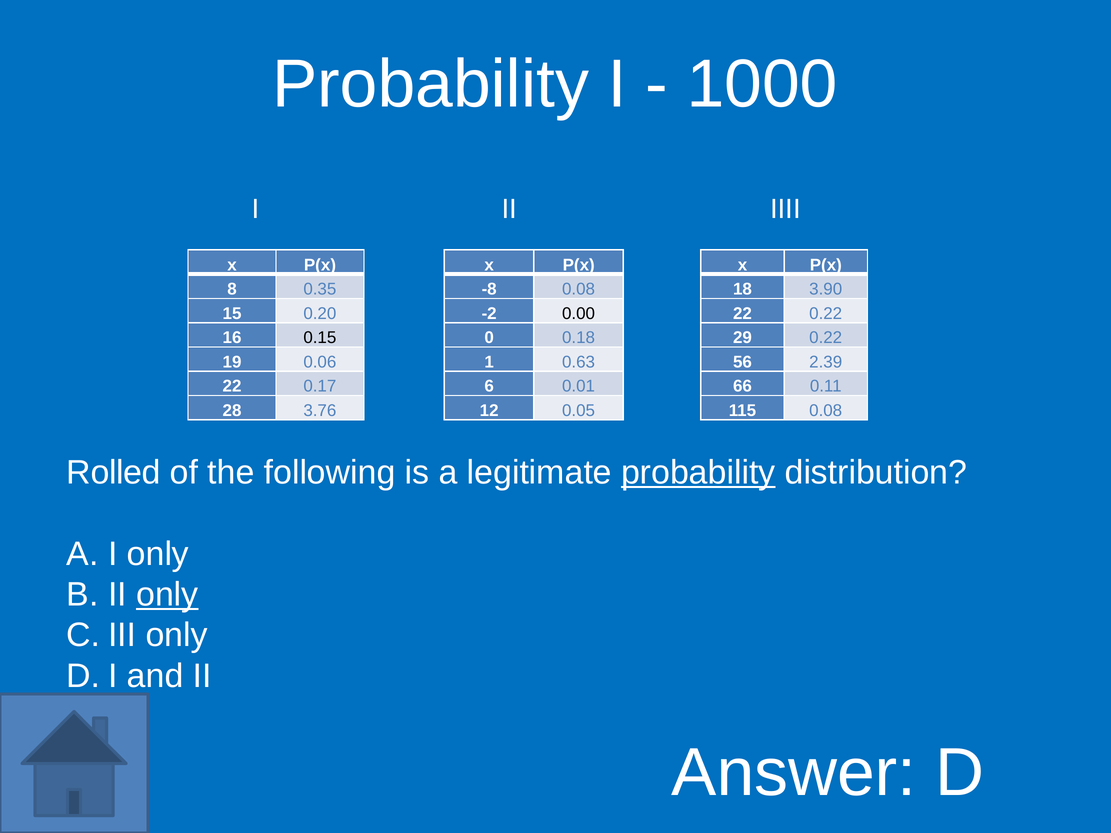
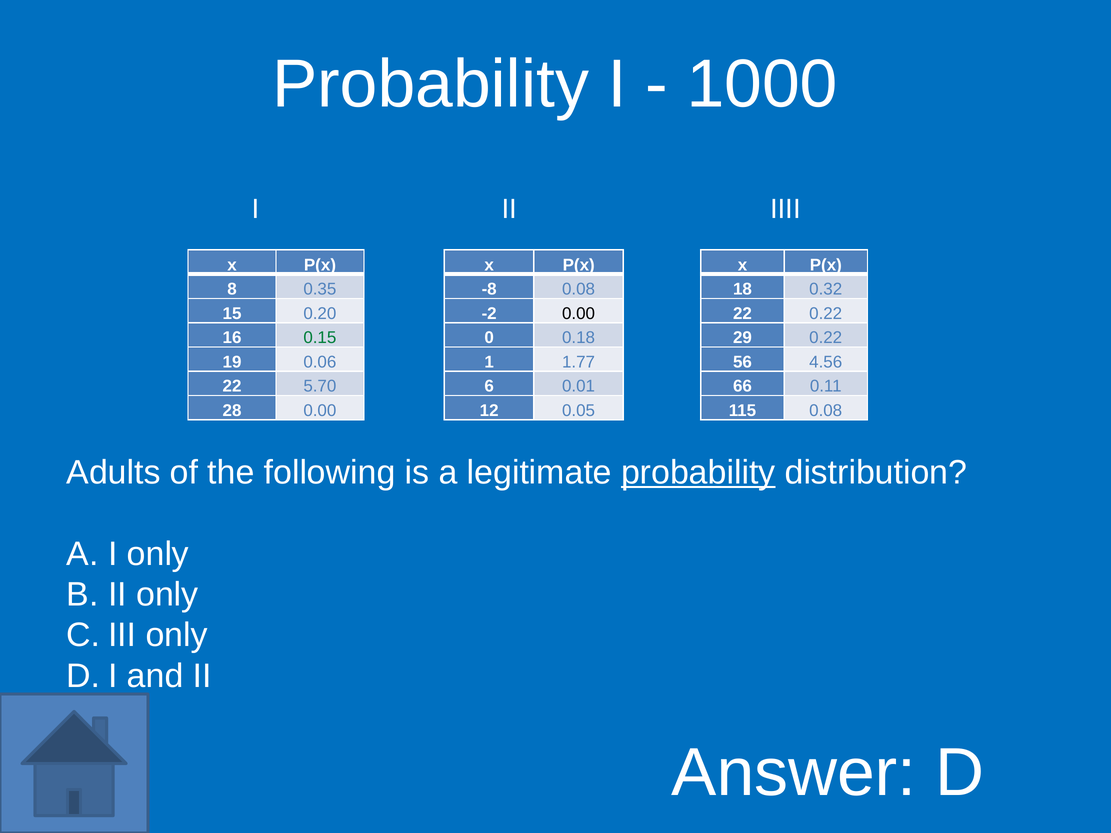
3.90: 3.90 -> 0.32
0.15 colour: black -> green
0.63: 0.63 -> 1.77
2.39: 2.39 -> 4.56
0.17: 0.17 -> 5.70
28 3.76: 3.76 -> 0.00
Rolled: Rolled -> Adults
only at (167, 595) underline: present -> none
